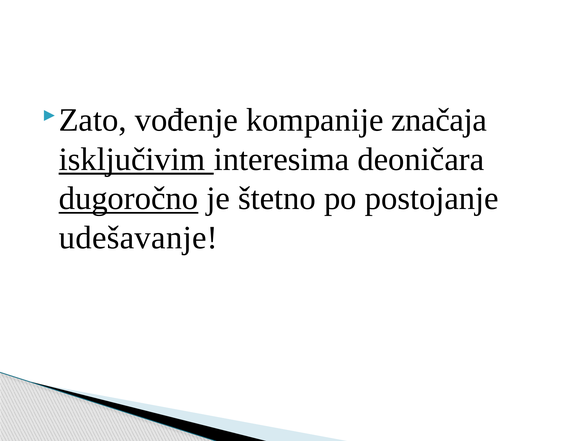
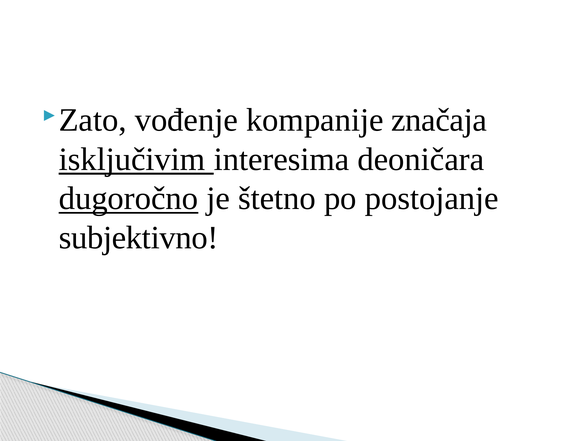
udešavanje: udešavanje -> subjektivno
